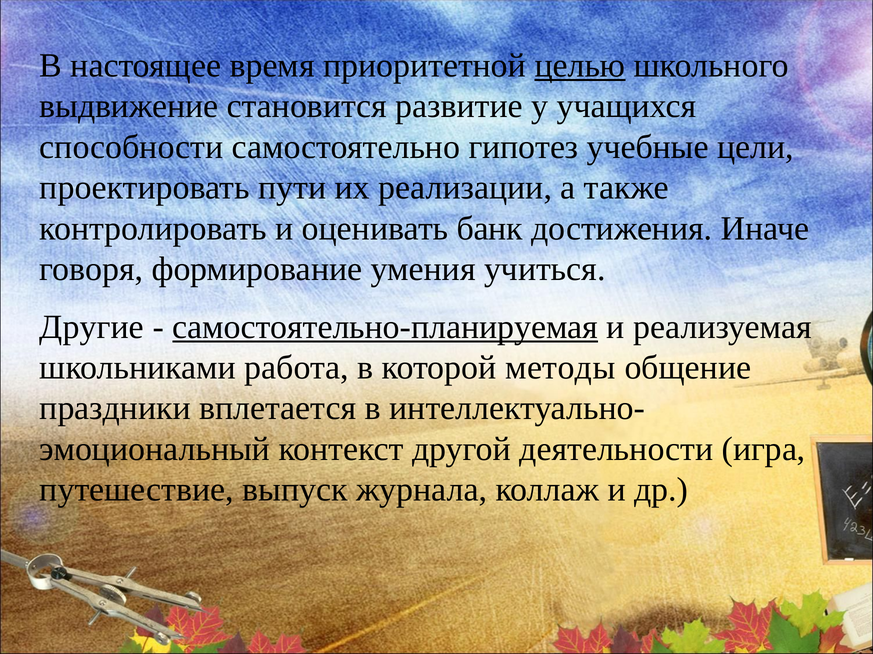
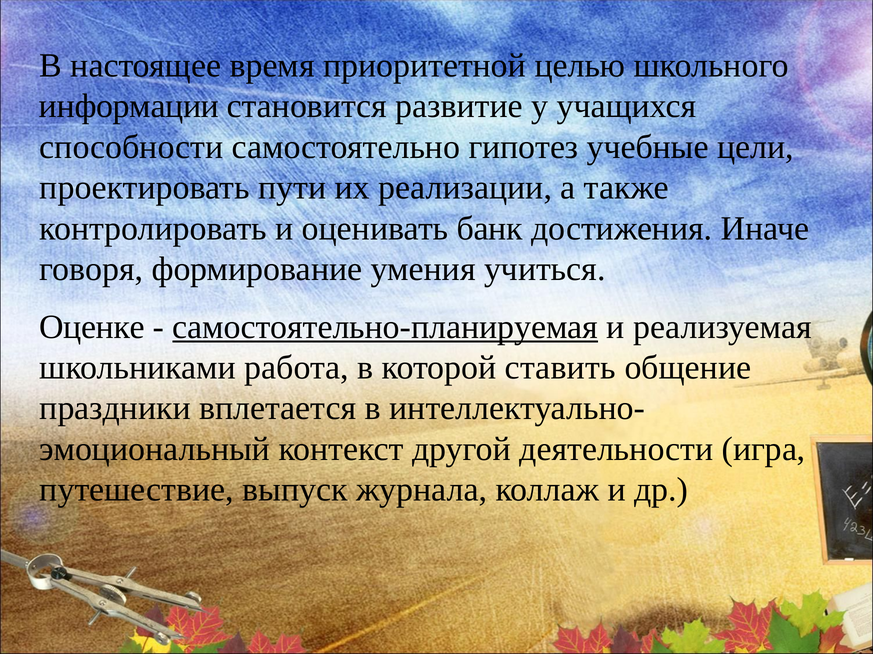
целью underline: present -> none
выдвижение: выдвижение -> информации
Другие: Другие -> Оценке
методы: методы -> ставить
